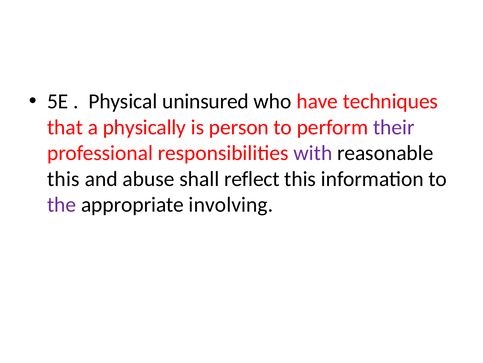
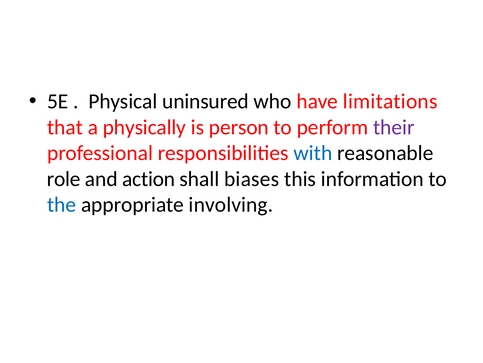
techniques: techniques -> limitations
with colour: purple -> blue
this at (63, 179): this -> role
abuse: abuse -> action
reflect: reflect -> biases
the colour: purple -> blue
